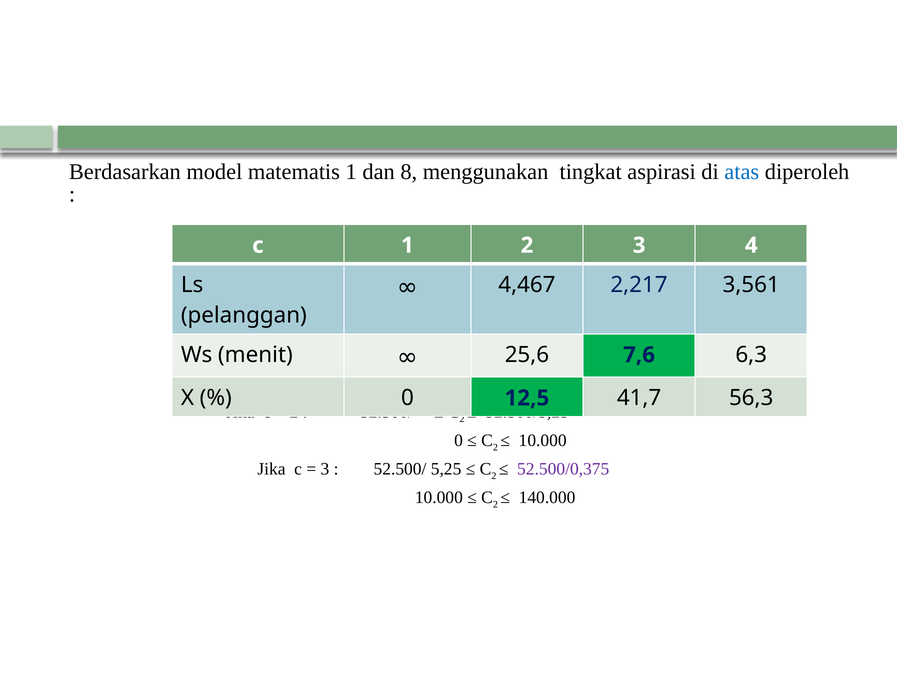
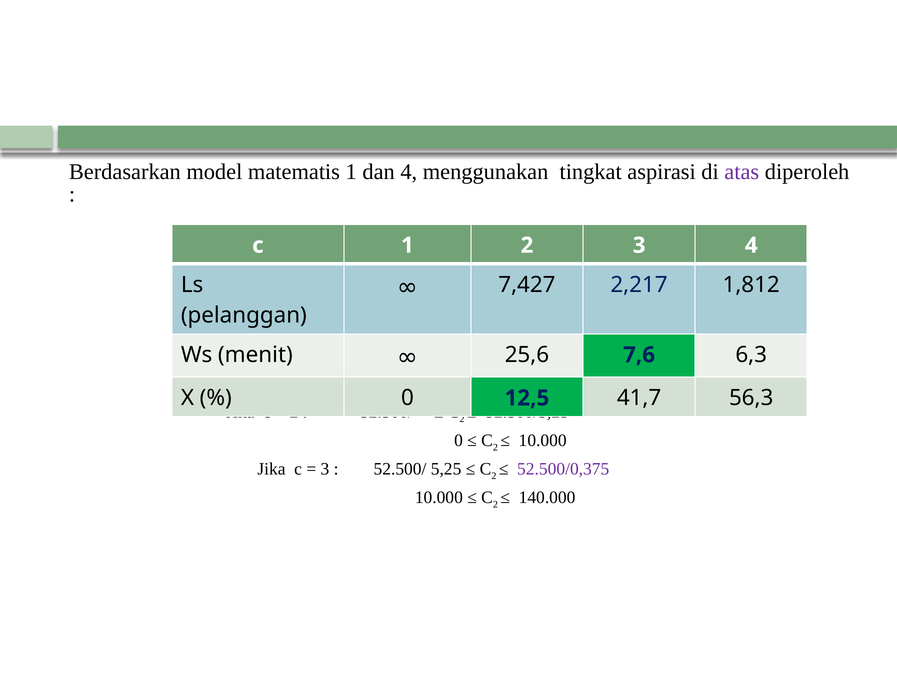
dan 8: 8 -> 4
atas colour: blue -> purple
4,467: 4,467 -> 7,427
3,561: 3,561 -> 1,812
